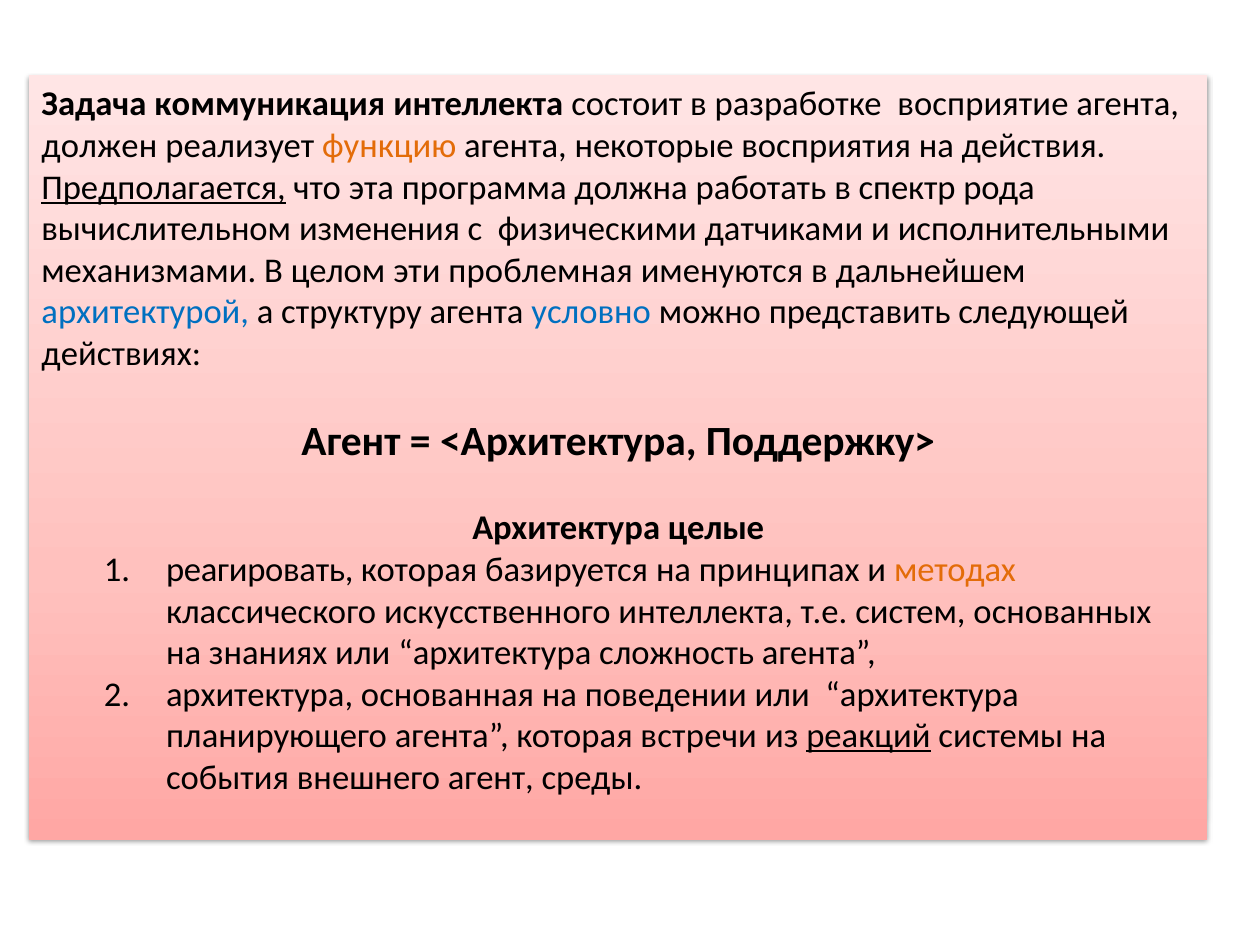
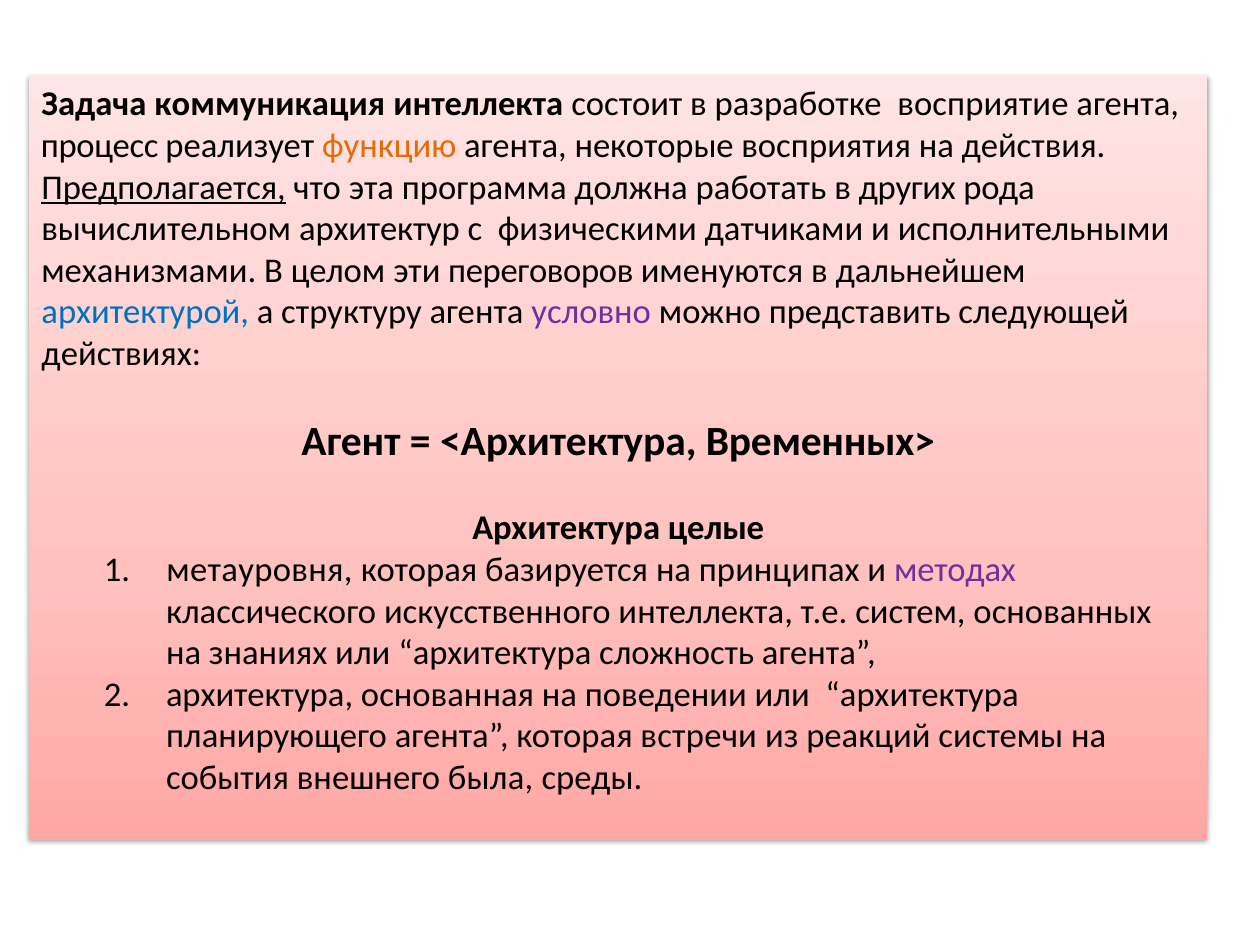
должен: должен -> процесс
спектр: спектр -> других
изменения: изменения -> архитектур
проблемная: проблемная -> переговоров
условно colour: blue -> purple
Поддержку>: Поддержку> -> Временных>
реагировать: реагировать -> метауровня
методах colour: orange -> purple
реакций underline: present -> none
внешнего агент: агент -> была
